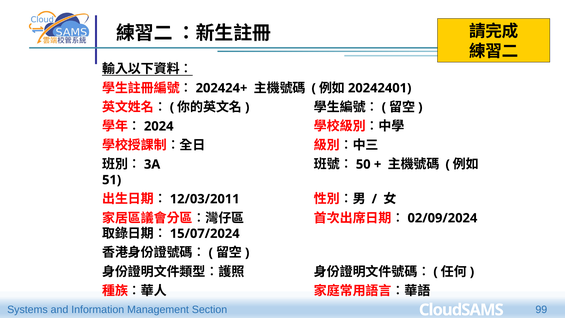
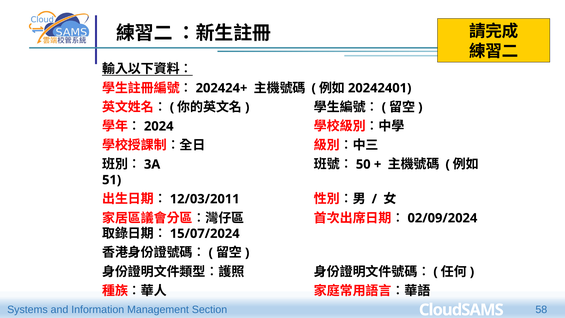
99: 99 -> 58
